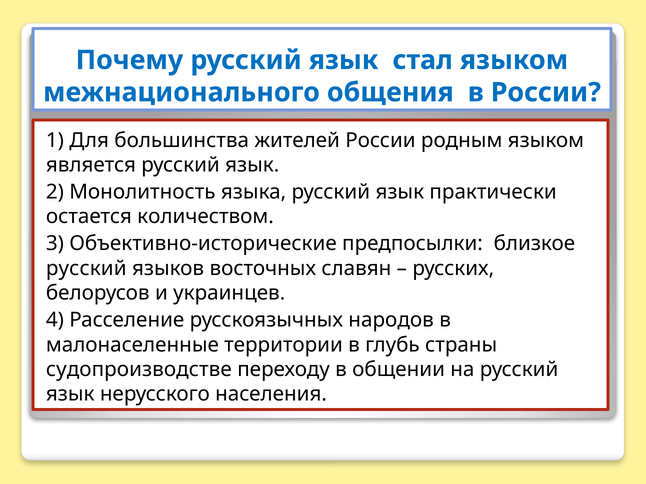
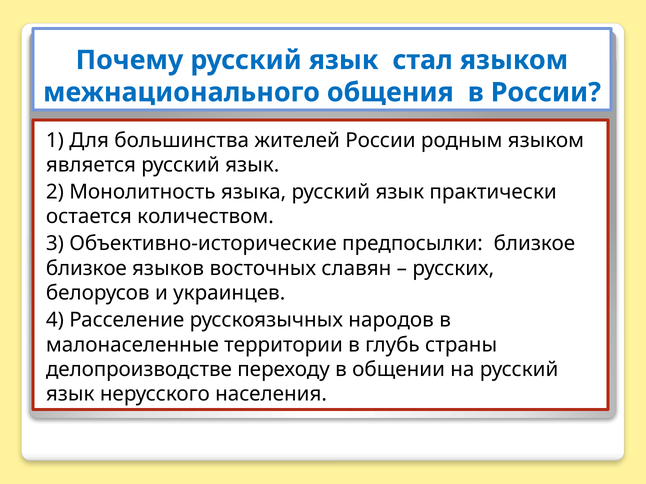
русский at (86, 269): русский -> близкое
судопроизводстве: судопроизводстве -> делопроизводстве
